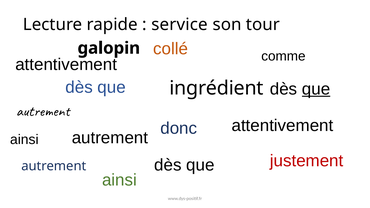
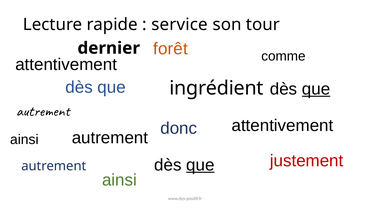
collé: collé -> forêt
galopin: galopin -> dernier
que at (200, 165) underline: none -> present
